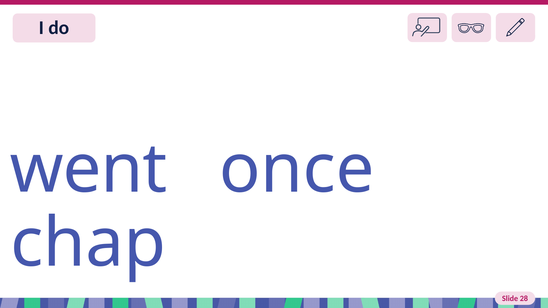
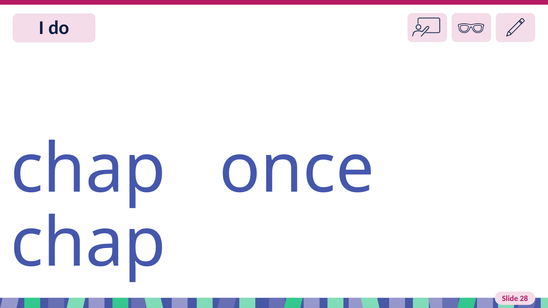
went at (88, 169): went -> chap
